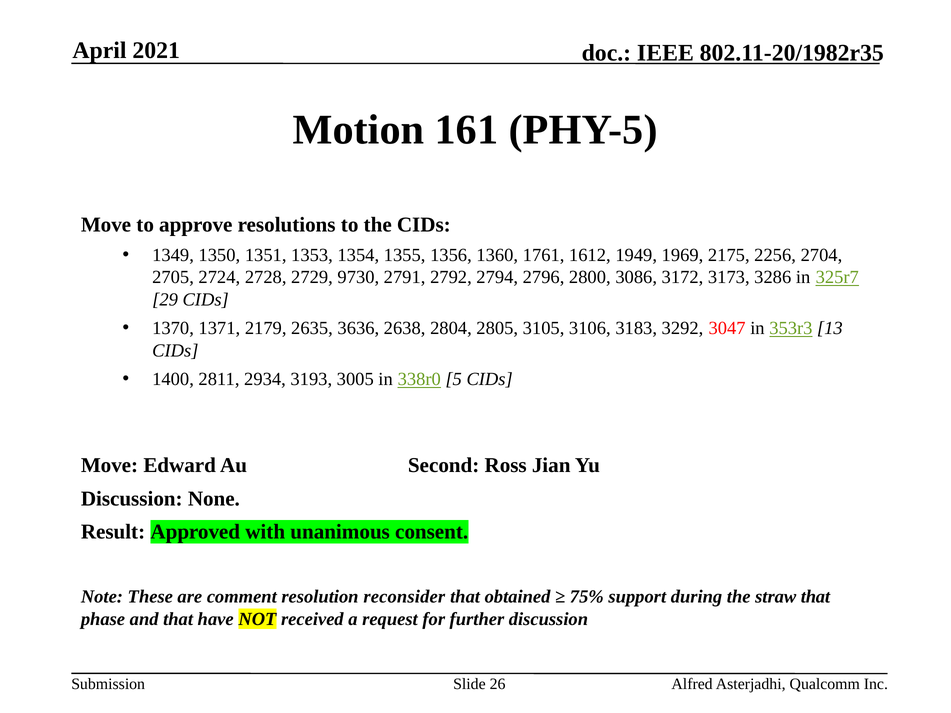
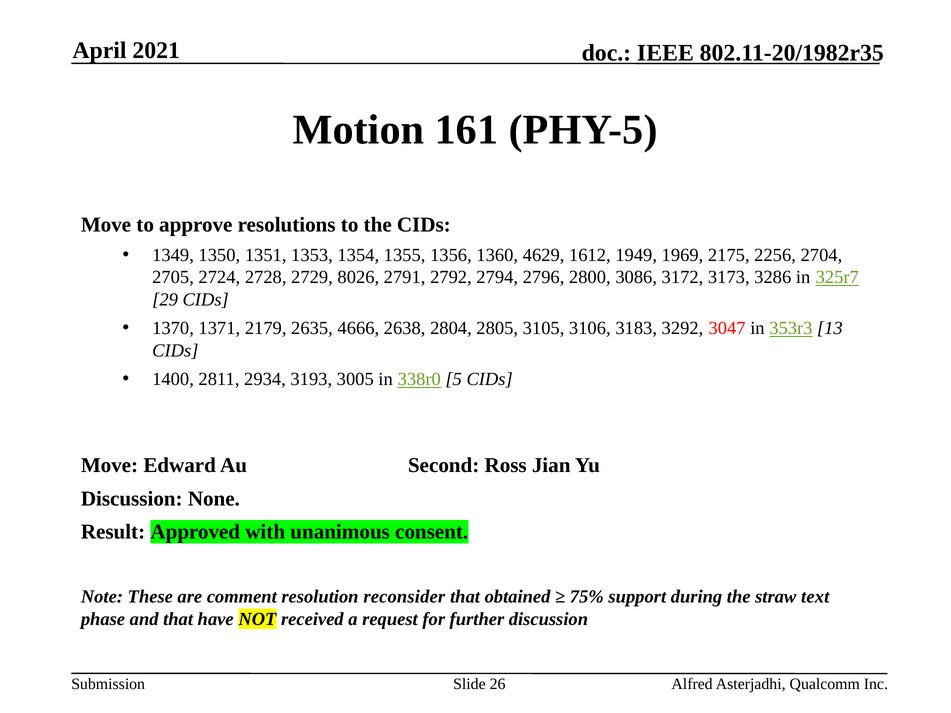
1761: 1761 -> 4629
9730: 9730 -> 8026
3636: 3636 -> 4666
straw that: that -> text
